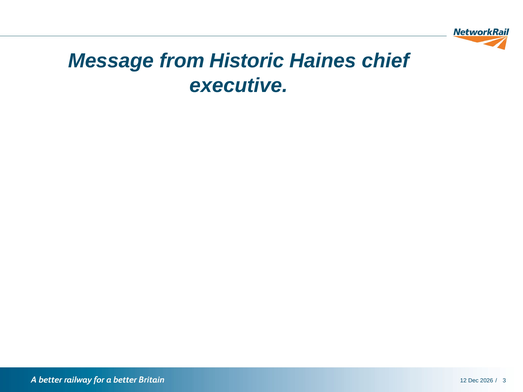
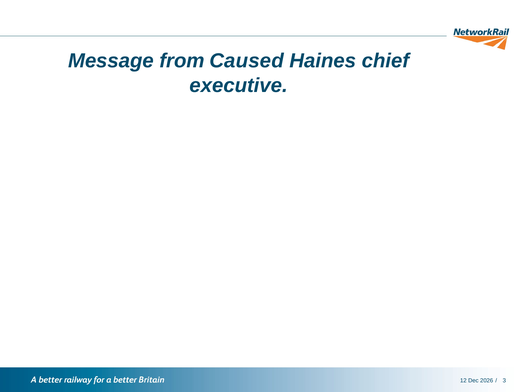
Historic: Historic -> Caused
